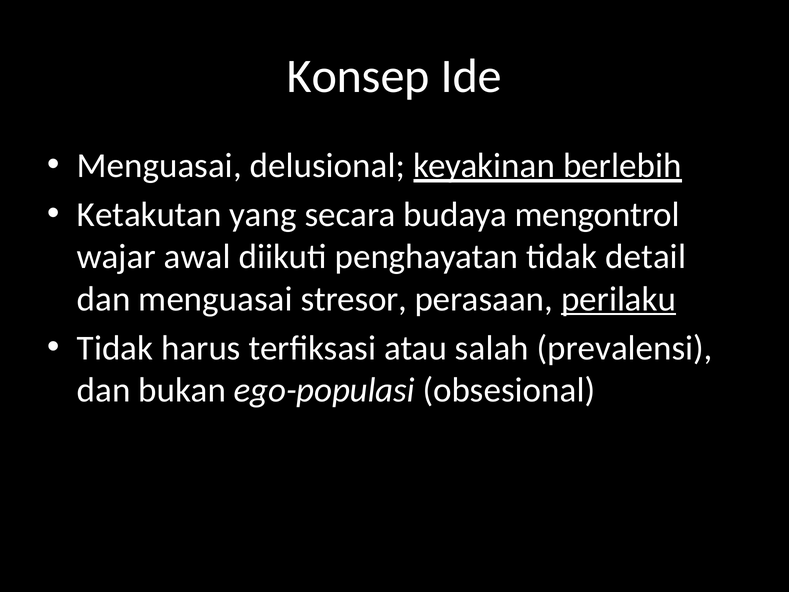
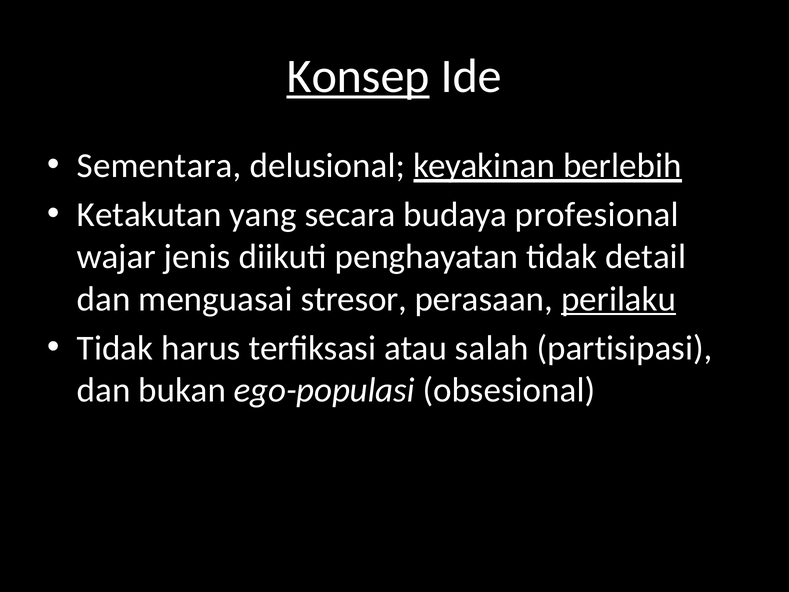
Konsep underline: none -> present
Menguasai at (159, 166): Menguasai -> Sementara
mengontrol: mengontrol -> profesional
awal: awal -> jenis
prevalensi: prevalensi -> partisipasi
